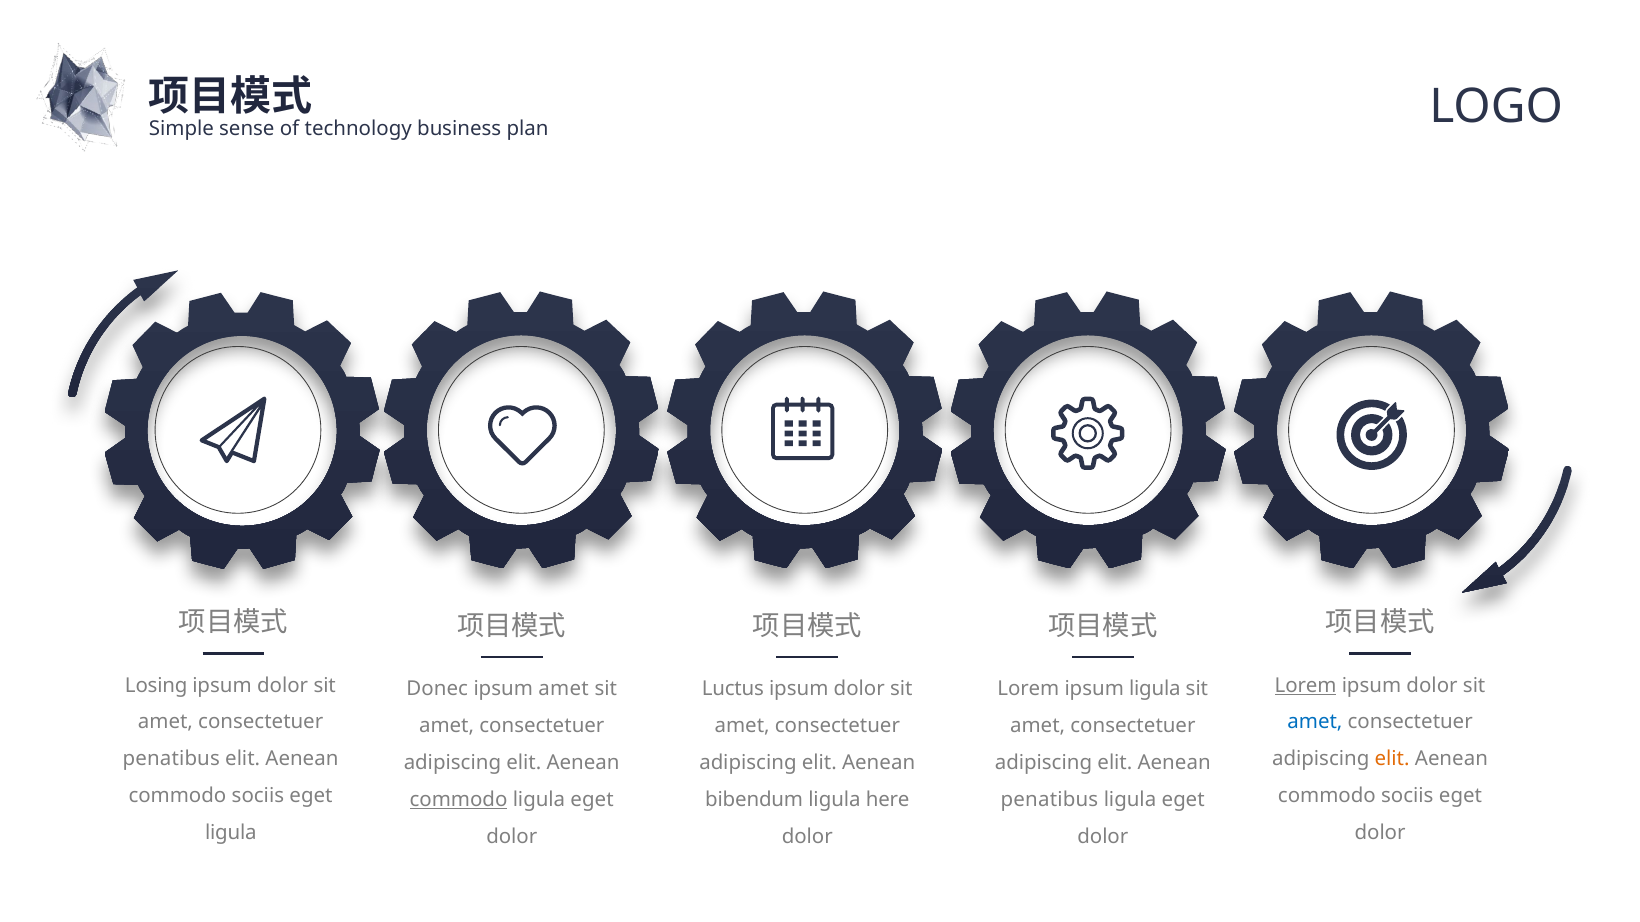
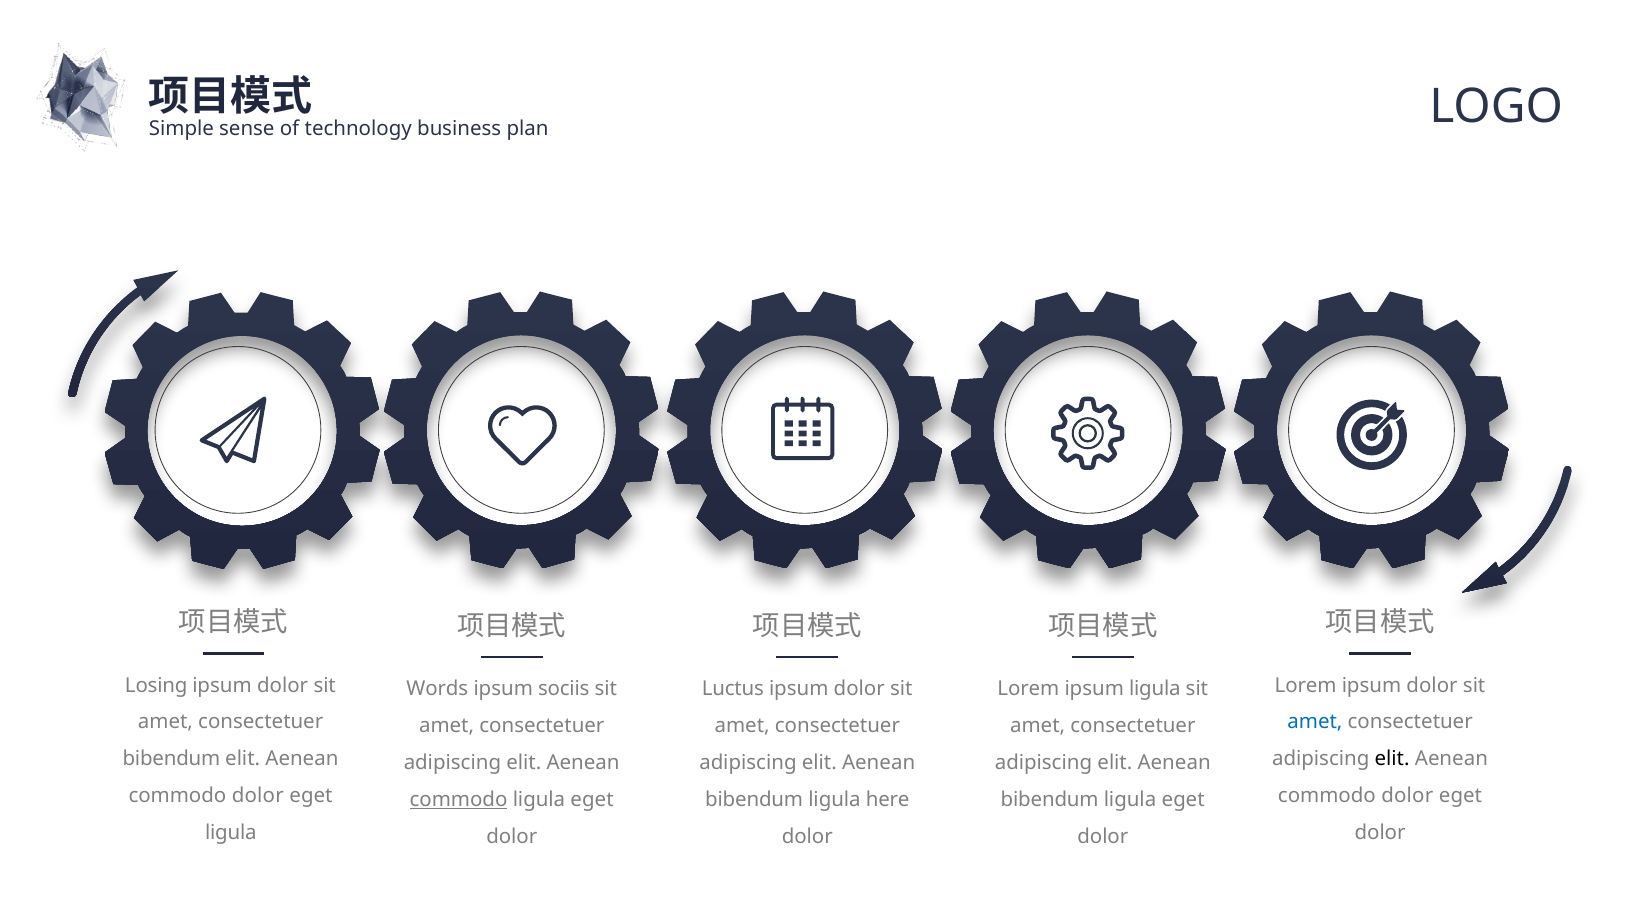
Lorem at (1306, 686) underline: present -> none
Donec: Donec -> Words
ipsum amet: amet -> sociis
penatibus at (171, 760): penatibus -> bibendum
elit at (1392, 760) colour: orange -> black
sociis at (258, 796): sociis -> dolor
sociis at (1407, 796): sociis -> dolor
penatibus at (1049, 800): penatibus -> bibendum
